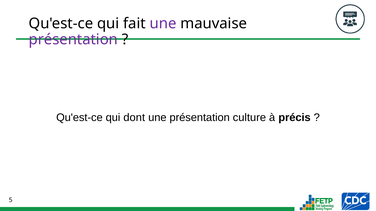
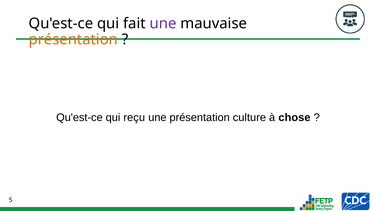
présentation at (73, 40) colour: purple -> orange
dont: dont -> reçu
précis: précis -> chose
